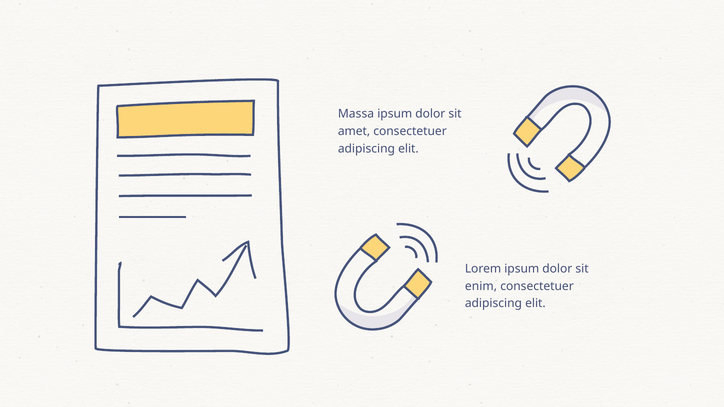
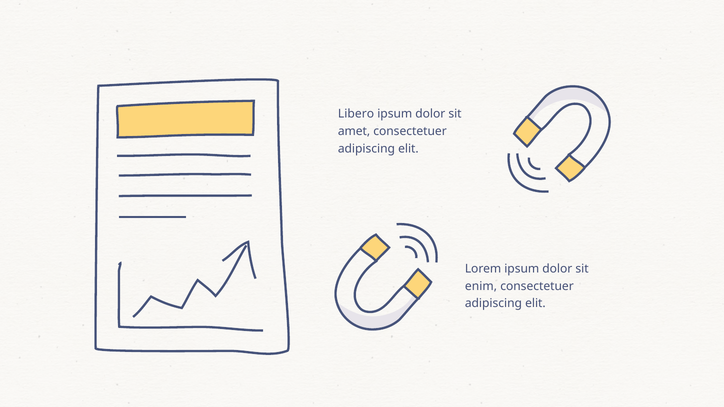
Massa: Massa -> Libero
